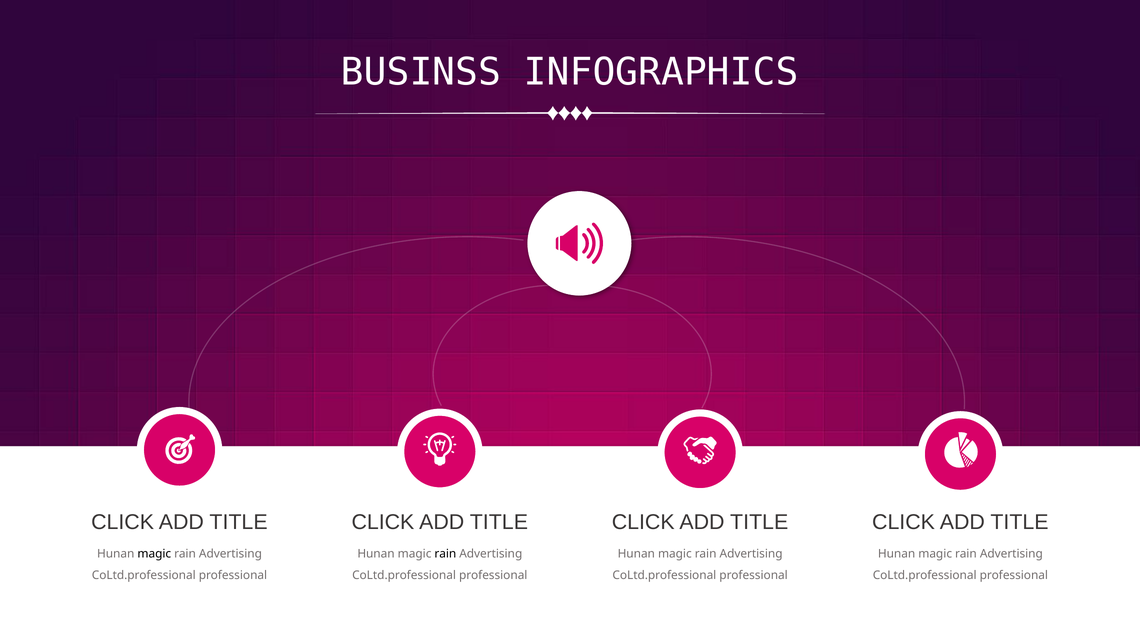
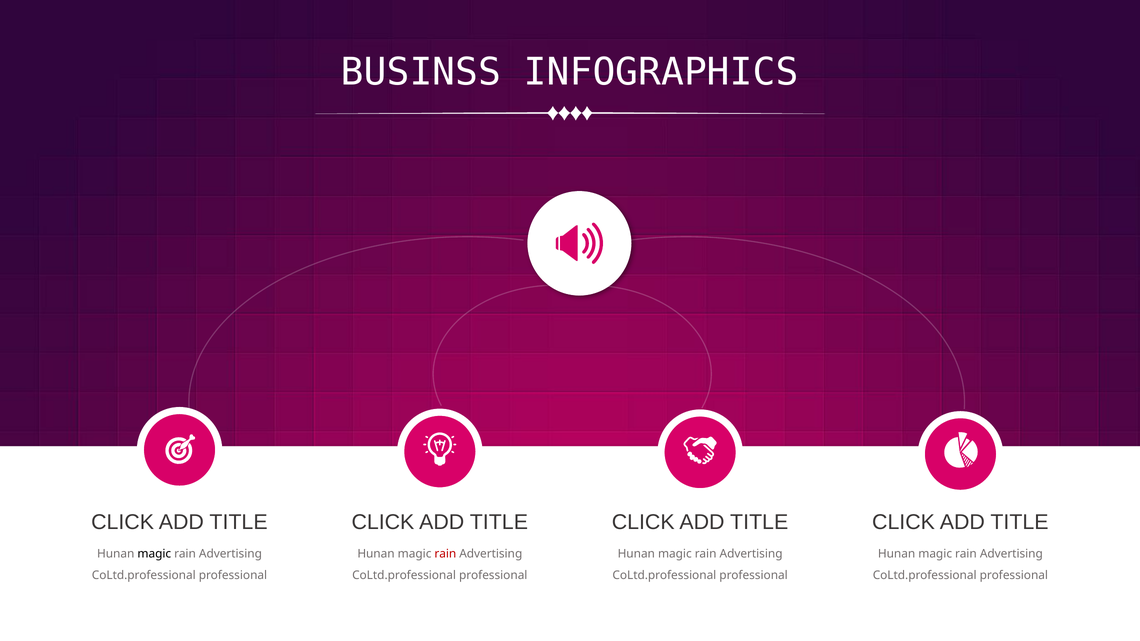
rain at (445, 554) colour: black -> red
